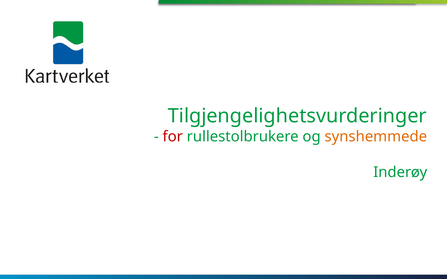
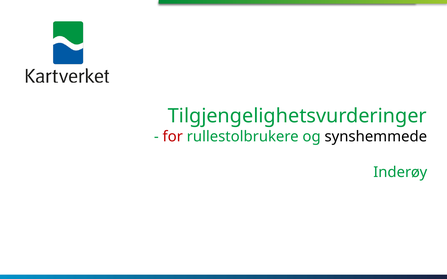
synshemmede colour: orange -> black
